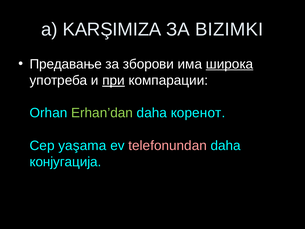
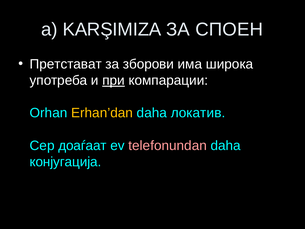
BIZIMKI: BIZIMKI -> СПОЕН
Предавање: Предавање -> Претстават
широка underline: present -> none
Erhan’dan colour: light green -> yellow
коренот: коренот -> локатив
yaşama: yaşama -> доаѓаат
